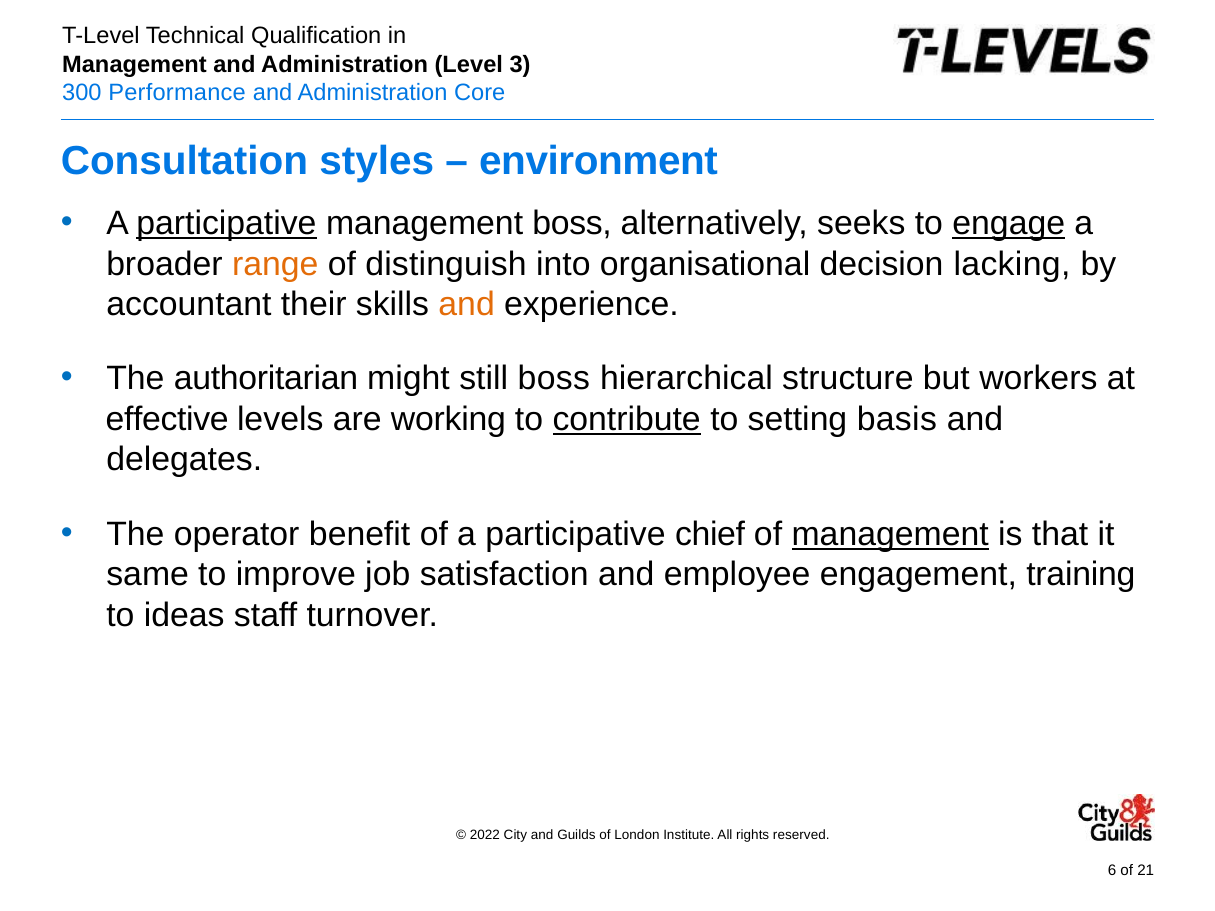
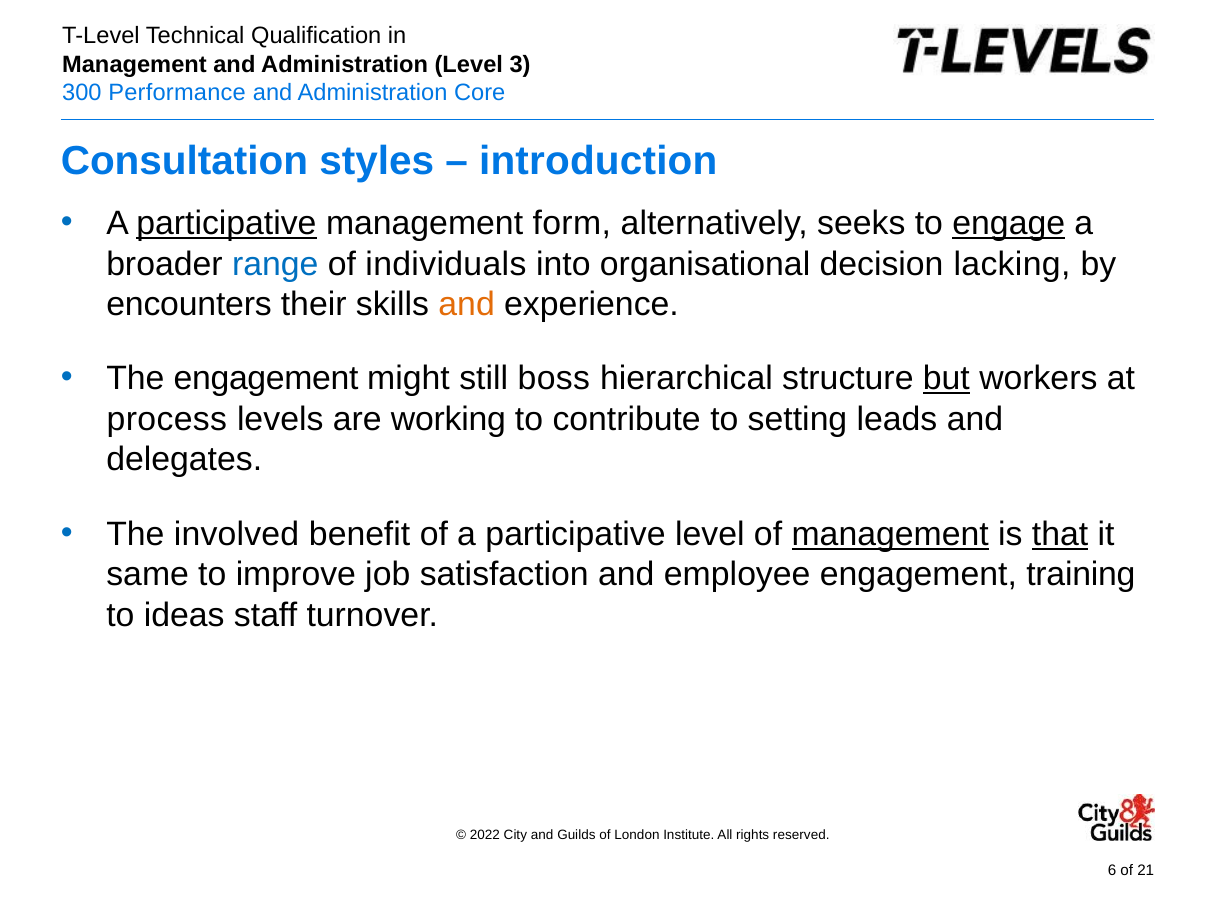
environment: environment -> introduction
management boss: boss -> form
range colour: orange -> blue
distinguish: distinguish -> individuals
accountant: accountant -> encounters
The authoritarian: authoritarian -> engagement
but underline: none -> present
effective: effective -> process
contribute underline: present -> none
basis: basis -> leads
operator: operator -> involved
participative chief: chief -> level
that underline: none -> present
